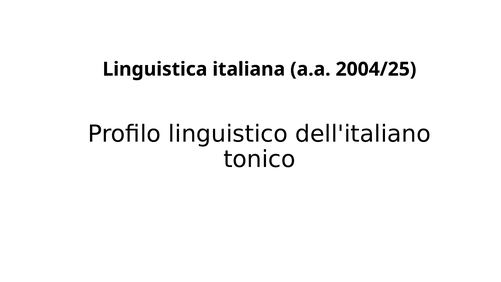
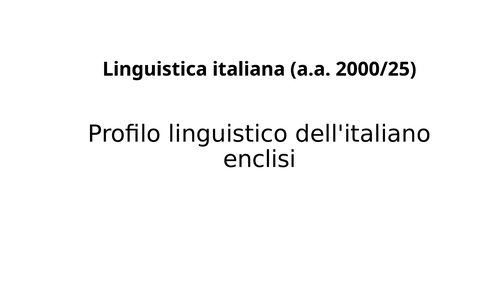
2004/25: 2004/25 -> 2000/25
tonico: tonico -> enclisi
